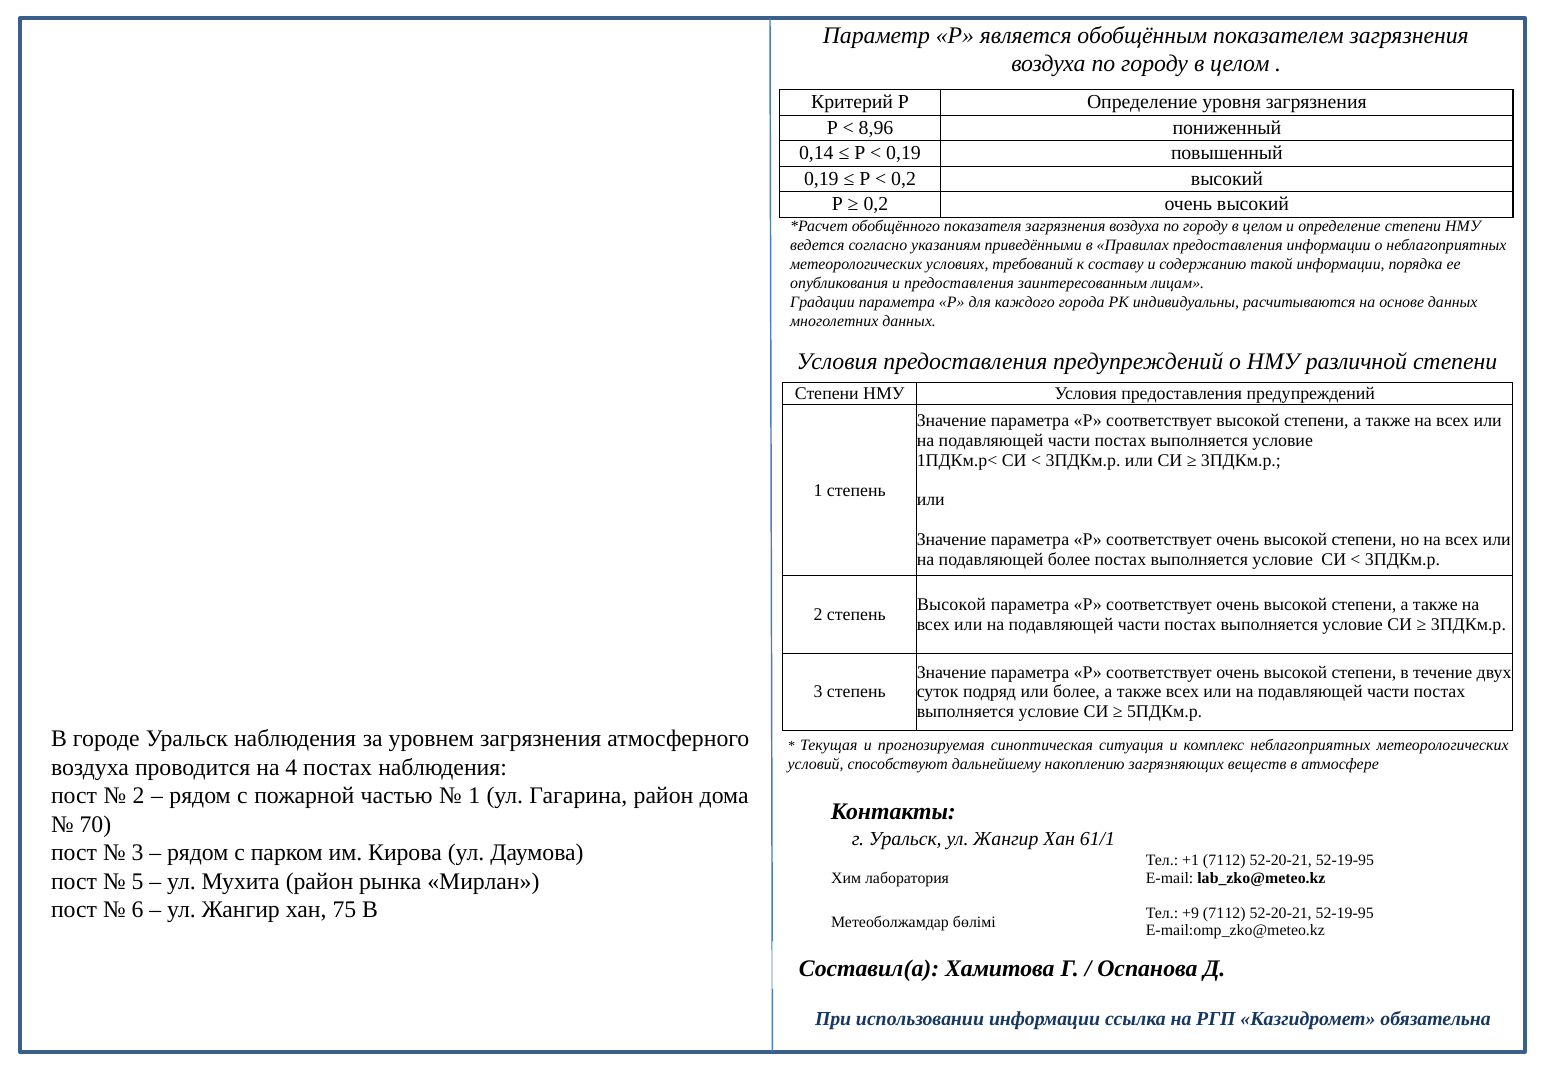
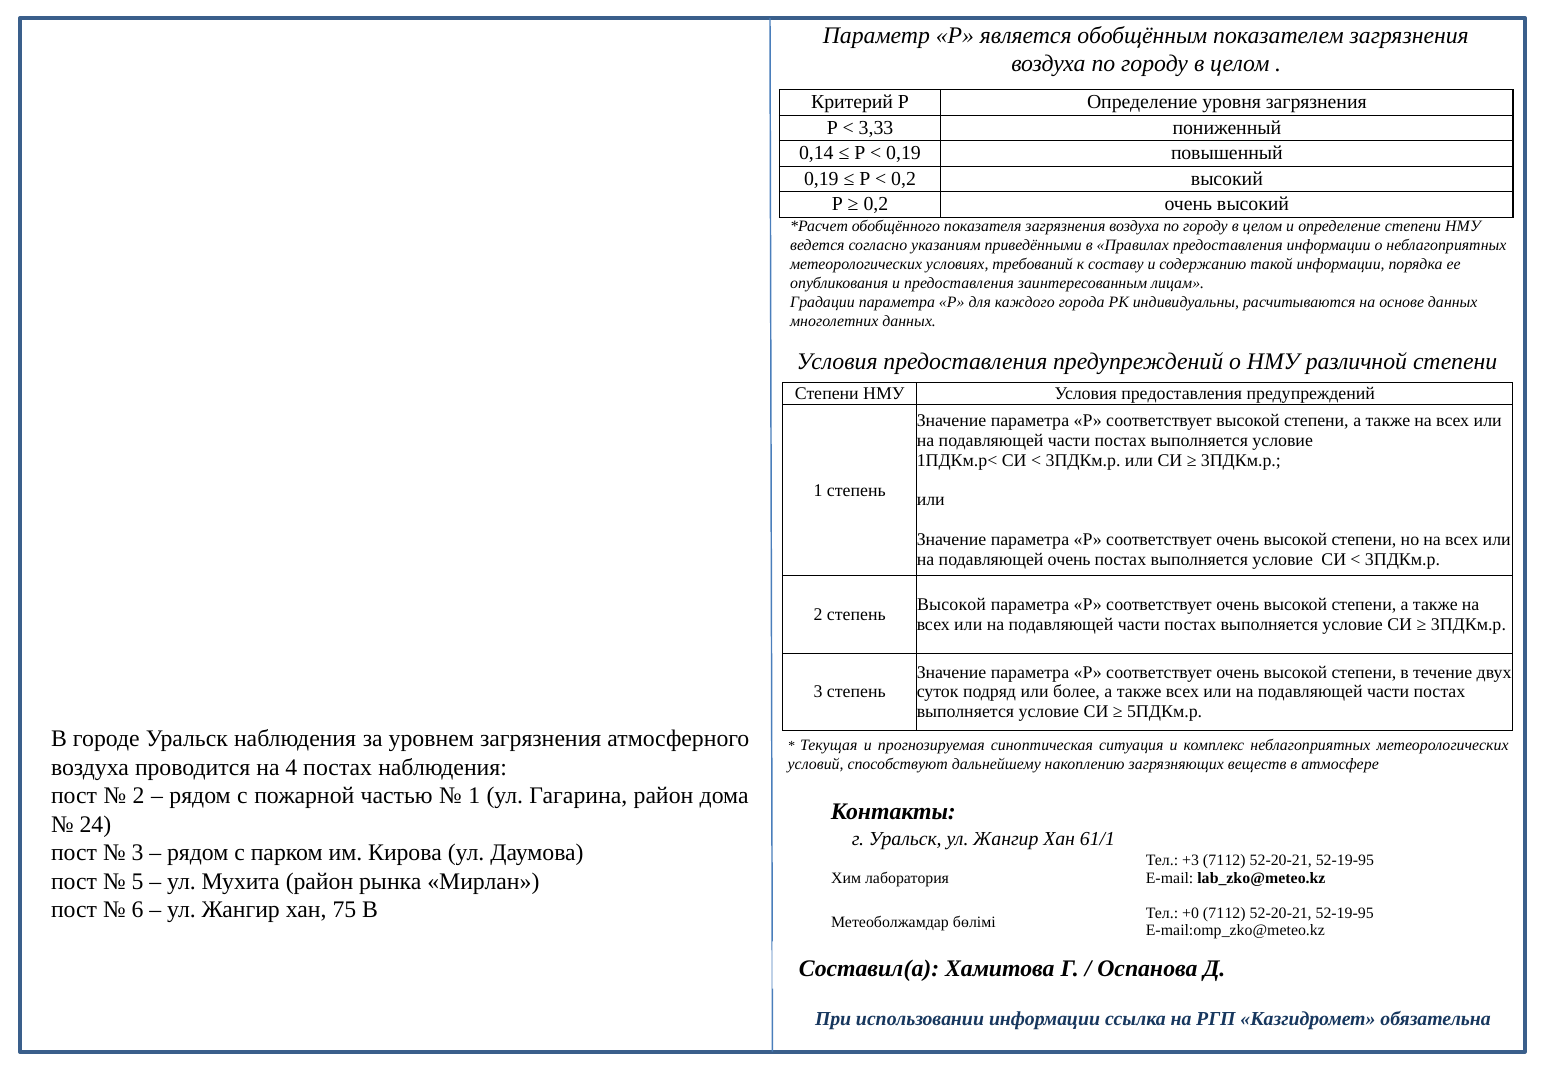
8,96: 8,96 -> 3,33
подавляющей более: более -> очень
70: 70 -> 24
+1: +1 -> +3
+9: +9 -> +0
